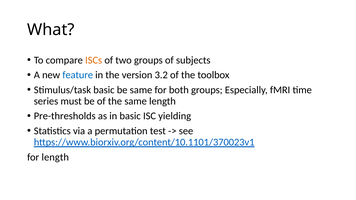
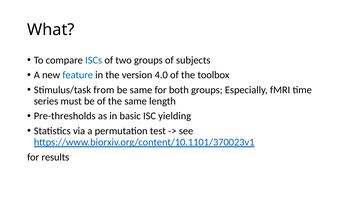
ISCs colour: orange -> blue
3.2: 3.2 -> 4.0
Stimulus/task basic: basic -> from
for length: length -> results
